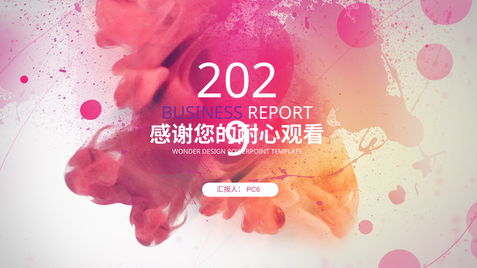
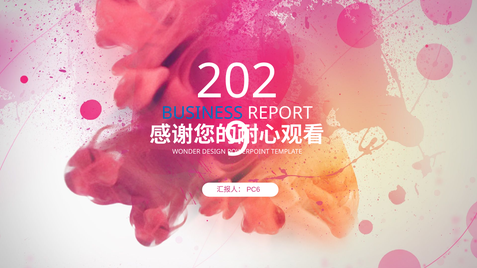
BUSINESS colour: purple -> blue
